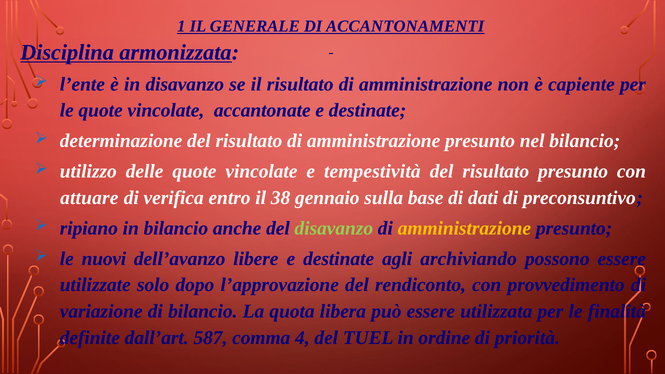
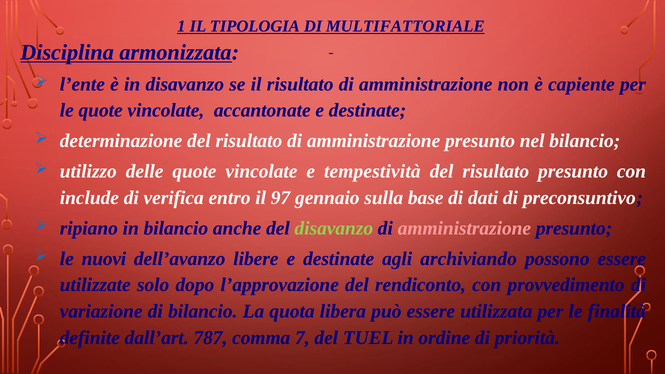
GENERALE: GENERALE -> TIPOLOGIA
ACCANTONAMENTI: ACCANTONAMENTI -> MULTIFATTORIALE
attuare: attuare -> include
38: 38 -> 97
amministrazione at (464, 228) colour: yellow -> pink
587: 587 -> 787
4: 4 -> 7
